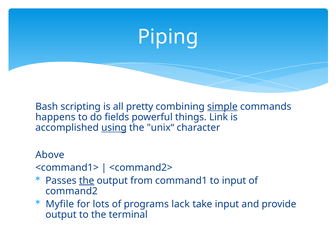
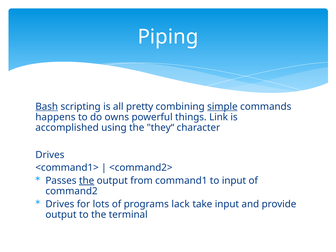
Bash underline: none -> present
fields: fields -> owns
using underline: present -> none
unix“: unix“ -> they“
Above at (50, 155): Above -> Drives
Myfile at (60, 204): Myfile -> Drives
